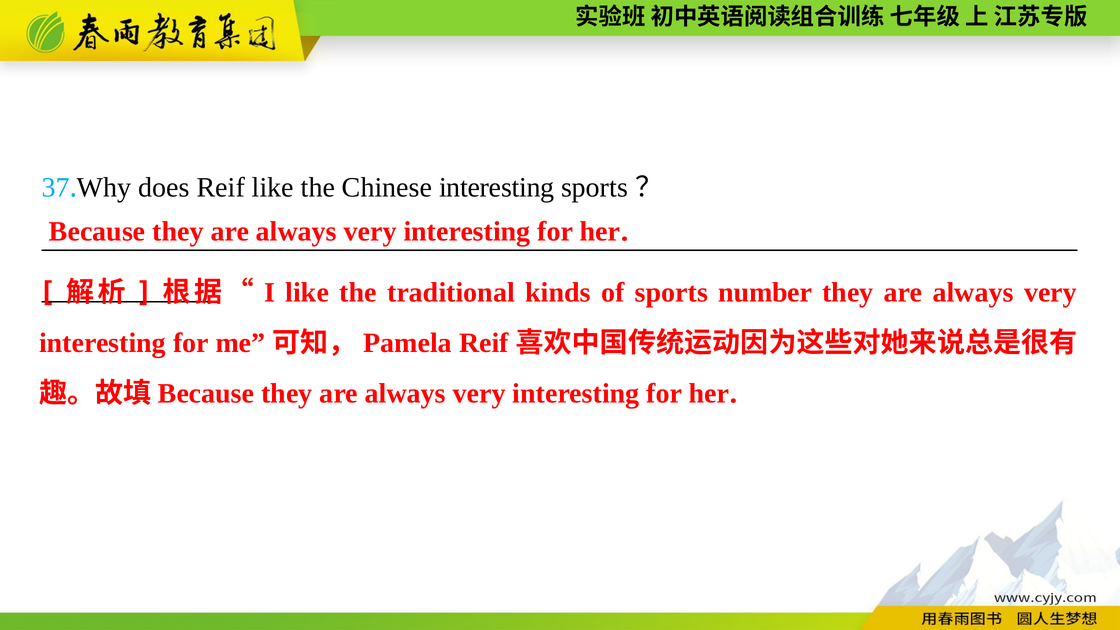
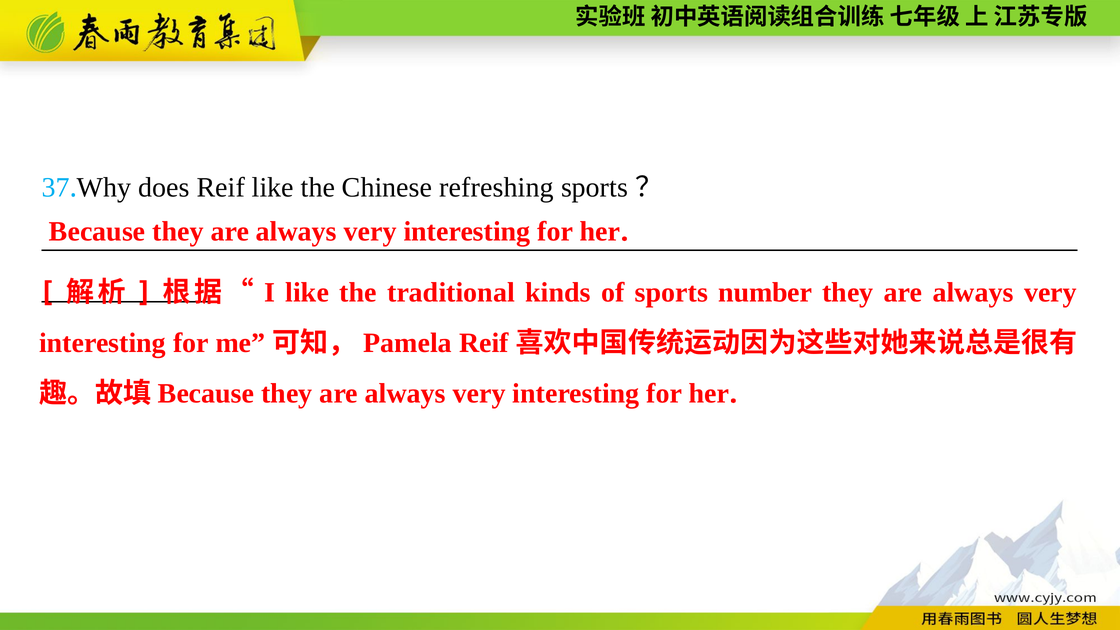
Chinese interesting: interesting -> refreshing
